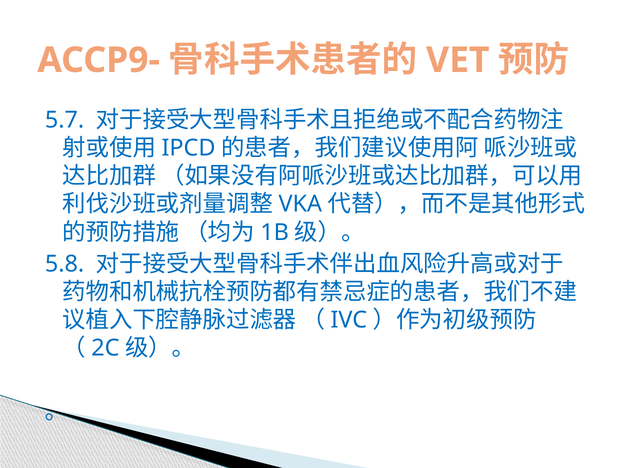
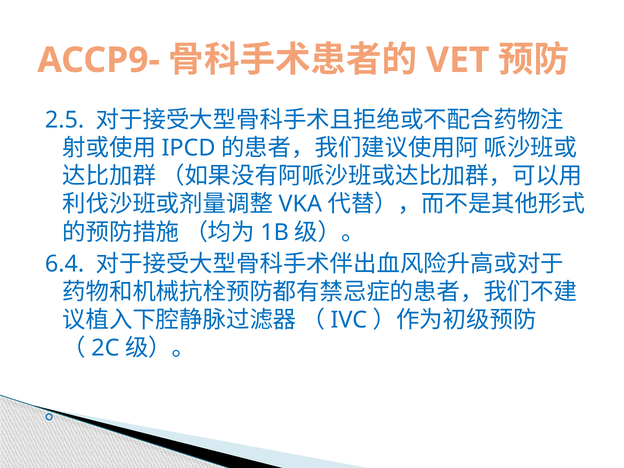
5.7: 5.7 -> 2.5
5.8: 5.8 -> 6.4
